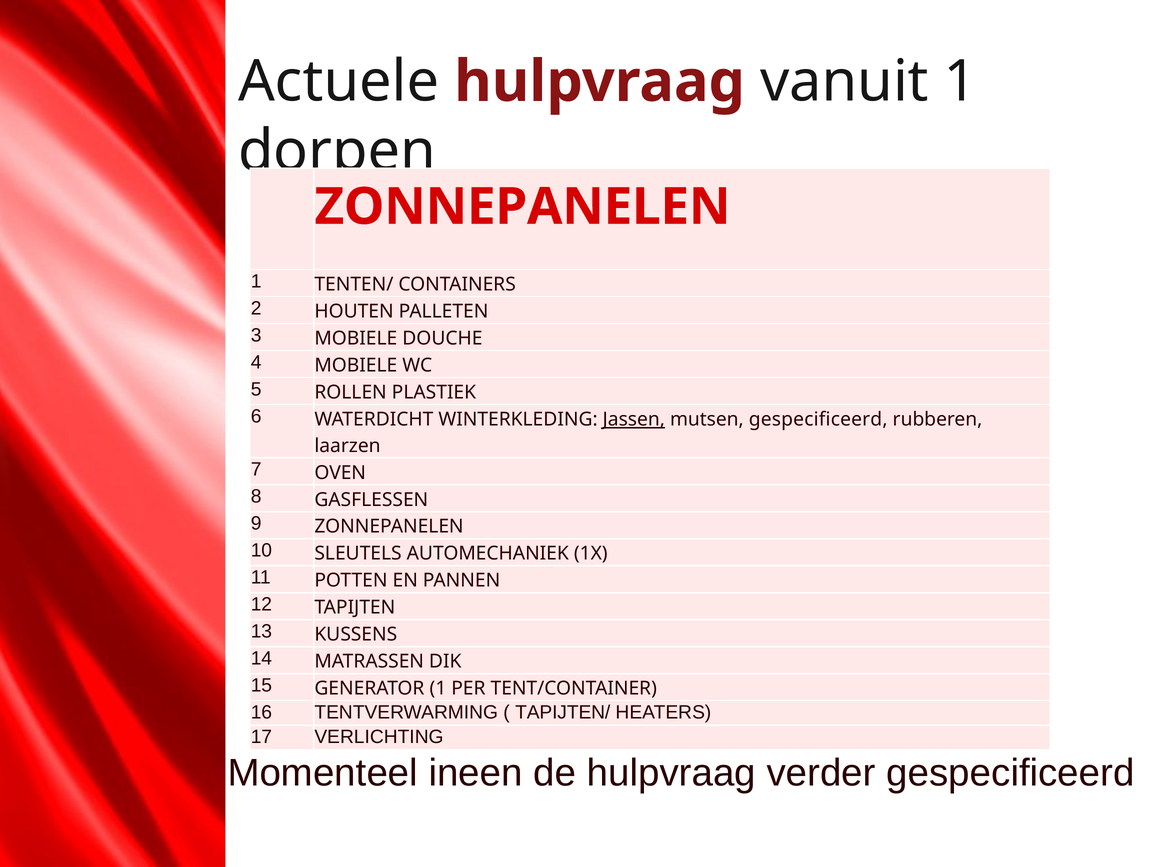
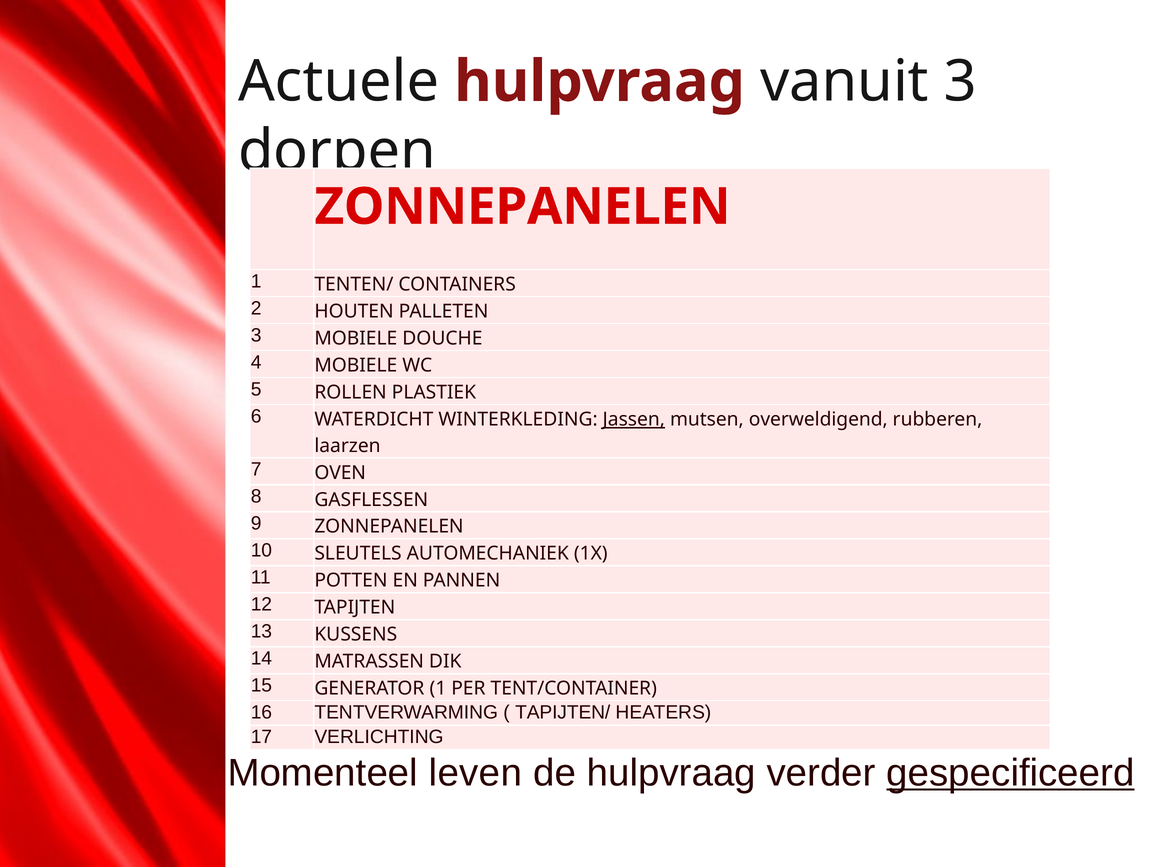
vanuit 1: 1 -> 3
mutsen gespecificeerd: gespecificeerd -> overweldigend
ineen: ineen -> leven
gespecificeerd at (1010, 772) underline: none -> present
